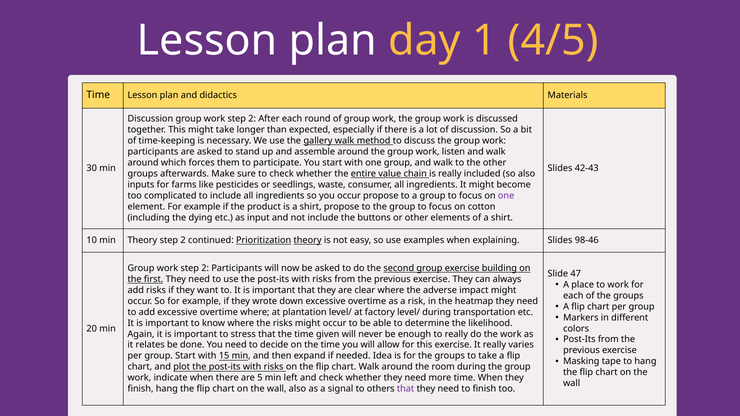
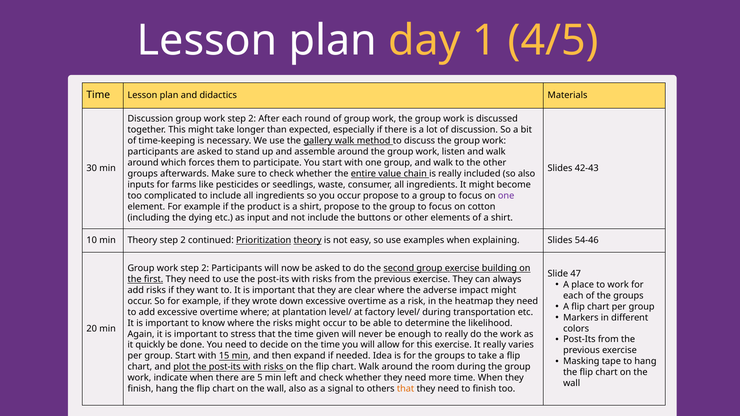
98-46: 98-46 -> 54-46
relates: relates -> quickly
that at (406, 389) colour: purple -> orange
